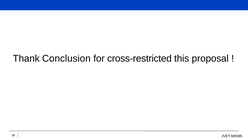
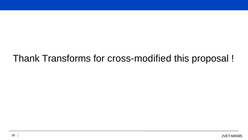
Conclusion: Conclusion -> Transforms
cross-restricted: cross-restricted -> cross-modified
